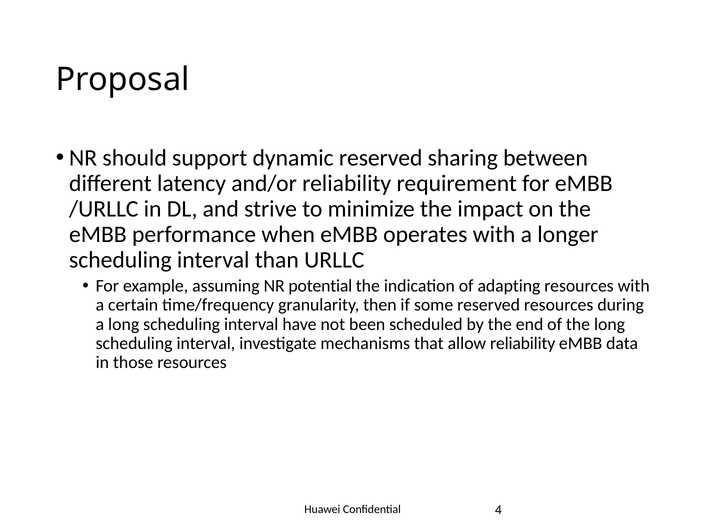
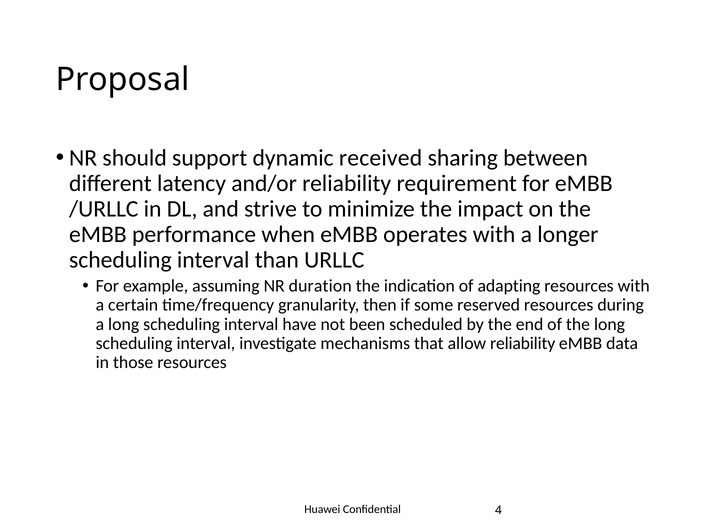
dynamic reserved: reserved -> received
potential: potential -> duration
